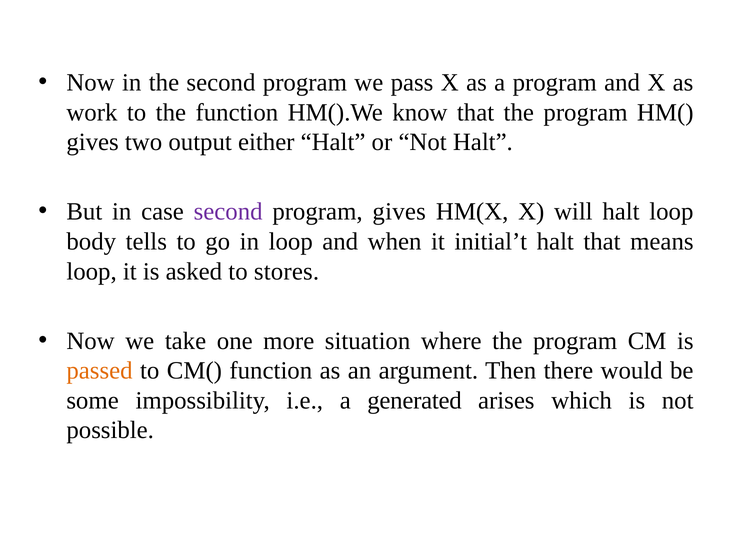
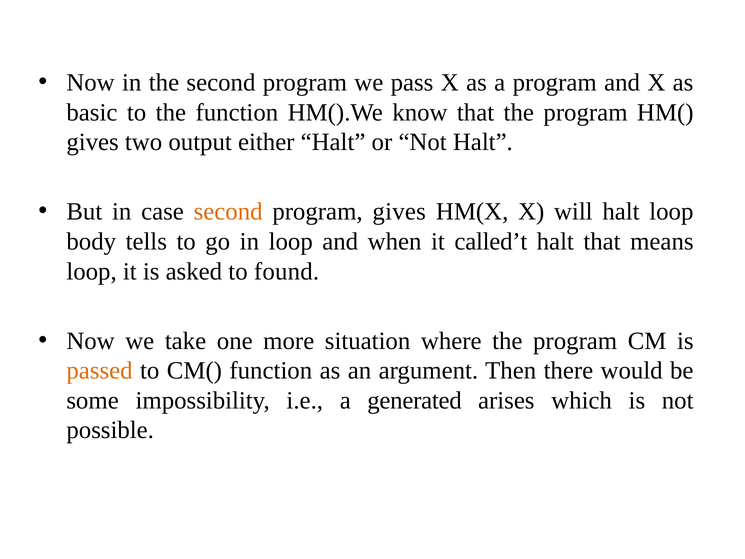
work: work -> basic
second at (228, 212) colour: purple -> orange
initial’t: initial’t -> called’t
stores: stores -> found
